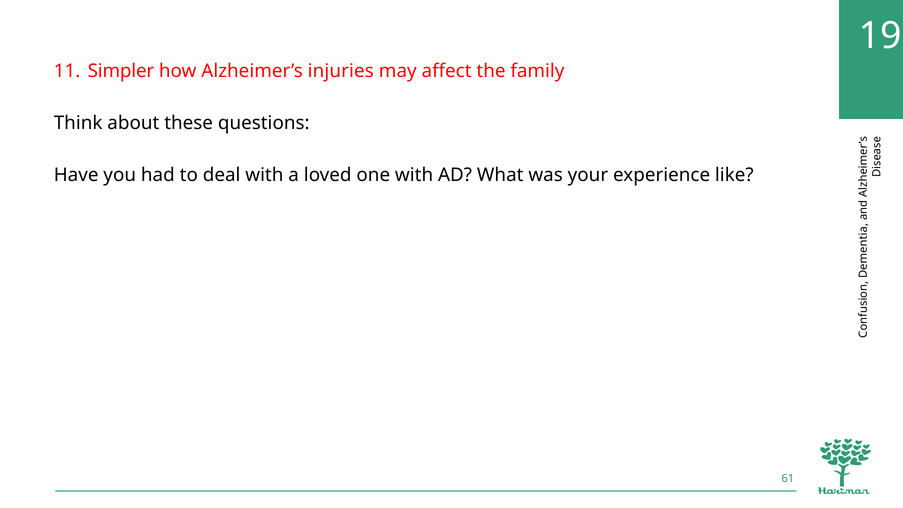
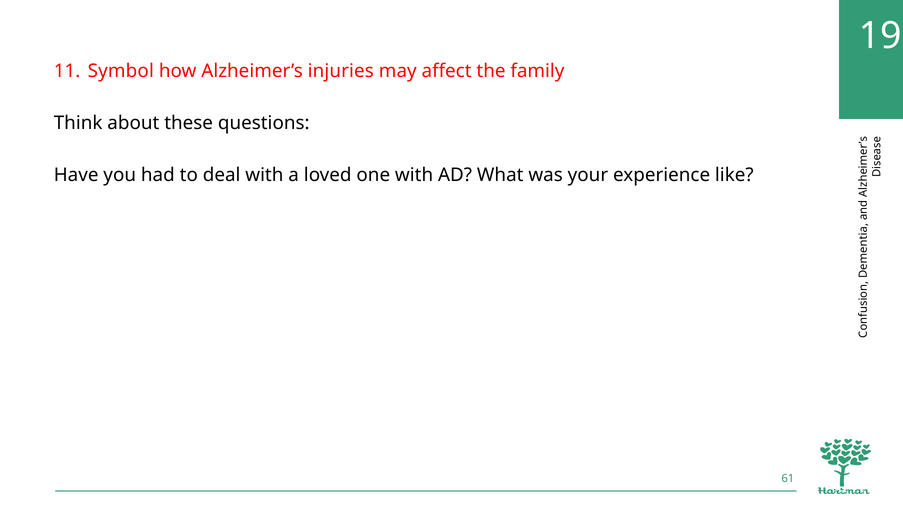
Simpler: Simpler -> Symbol
